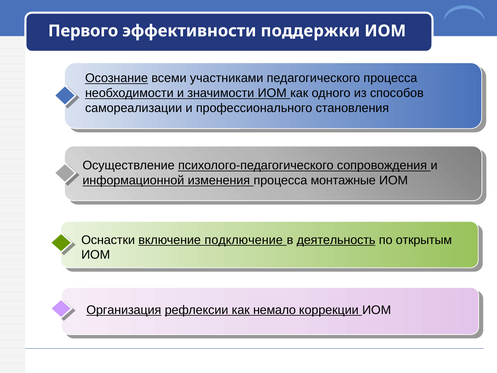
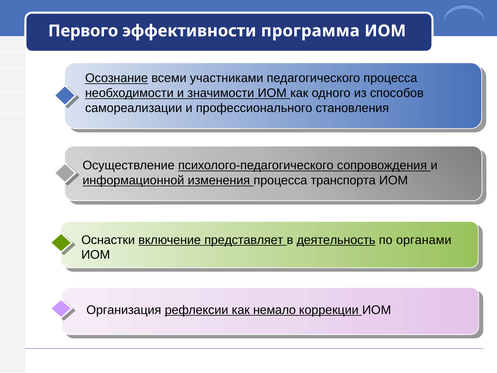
поддержки: поддержки -> программа
монтажные: монтажные -> транспорта
подключение: подключение -> представляет
открытым: открытым -> органами
Организация underline: present -> none
